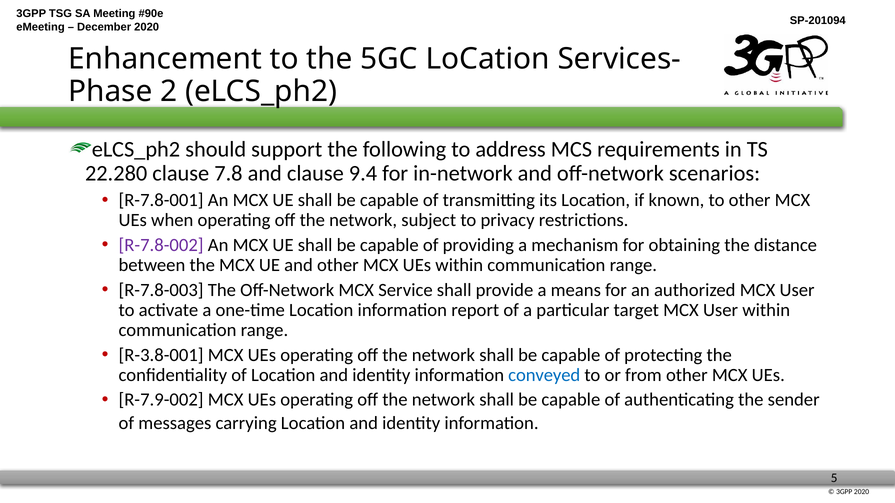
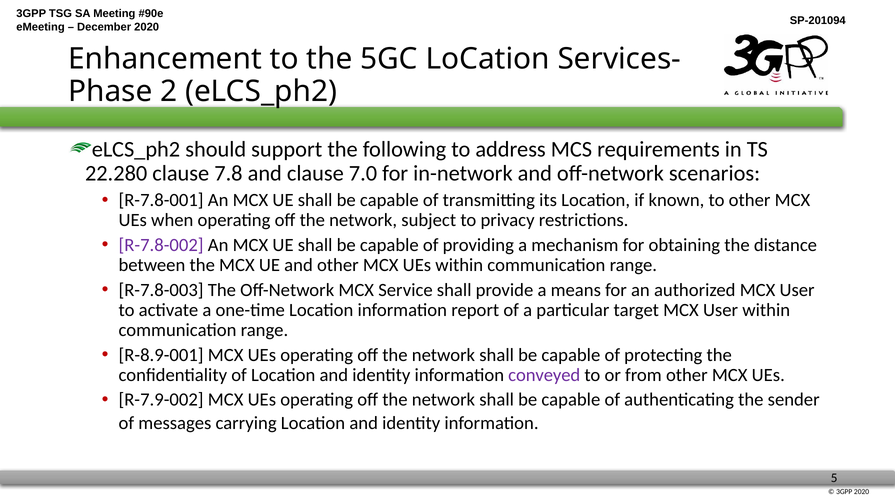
9.4: 9.4 -> 7.0
R-3.8-001: R-3.8-001 -> R-8.9-001
conveyed colour: blue -> purple
